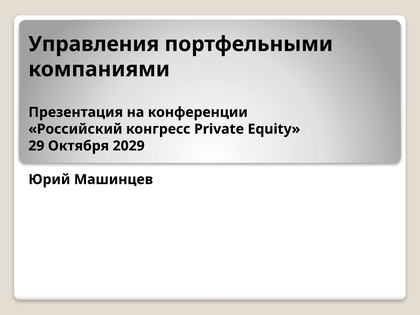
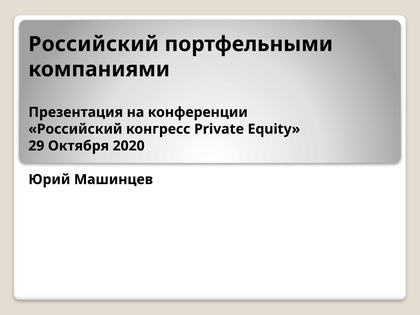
Управления at (94, 44): Управления -> Российский
2029: 2029 -> 2020
